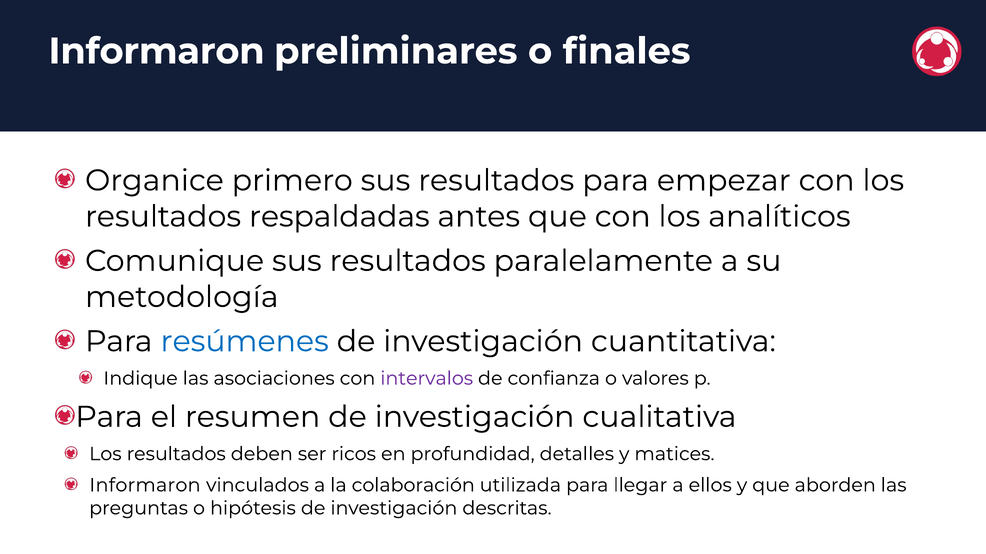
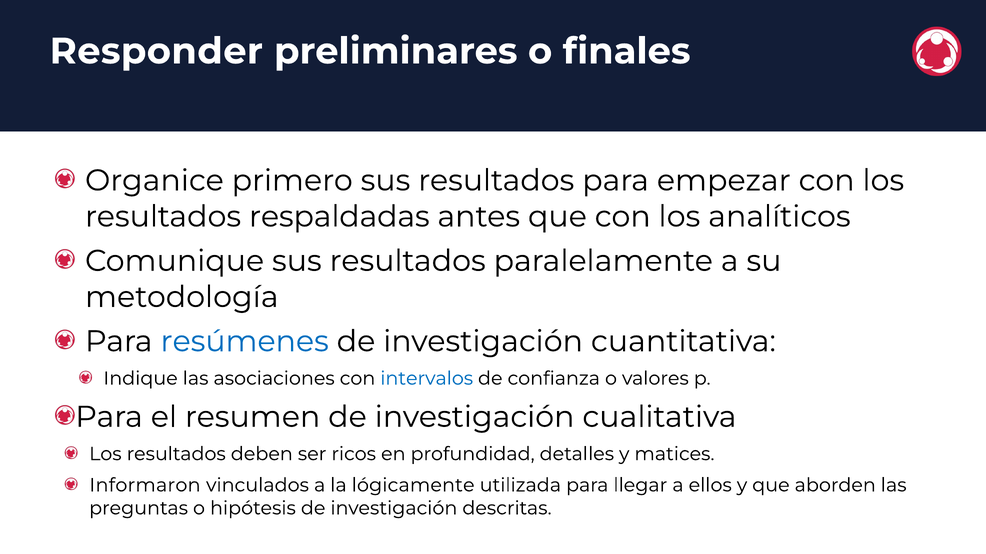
Informaron at (157, 51): Informaron -> Responder
intervalos colour: purple -> blue
colaboración: colaboración -> lógicamente
